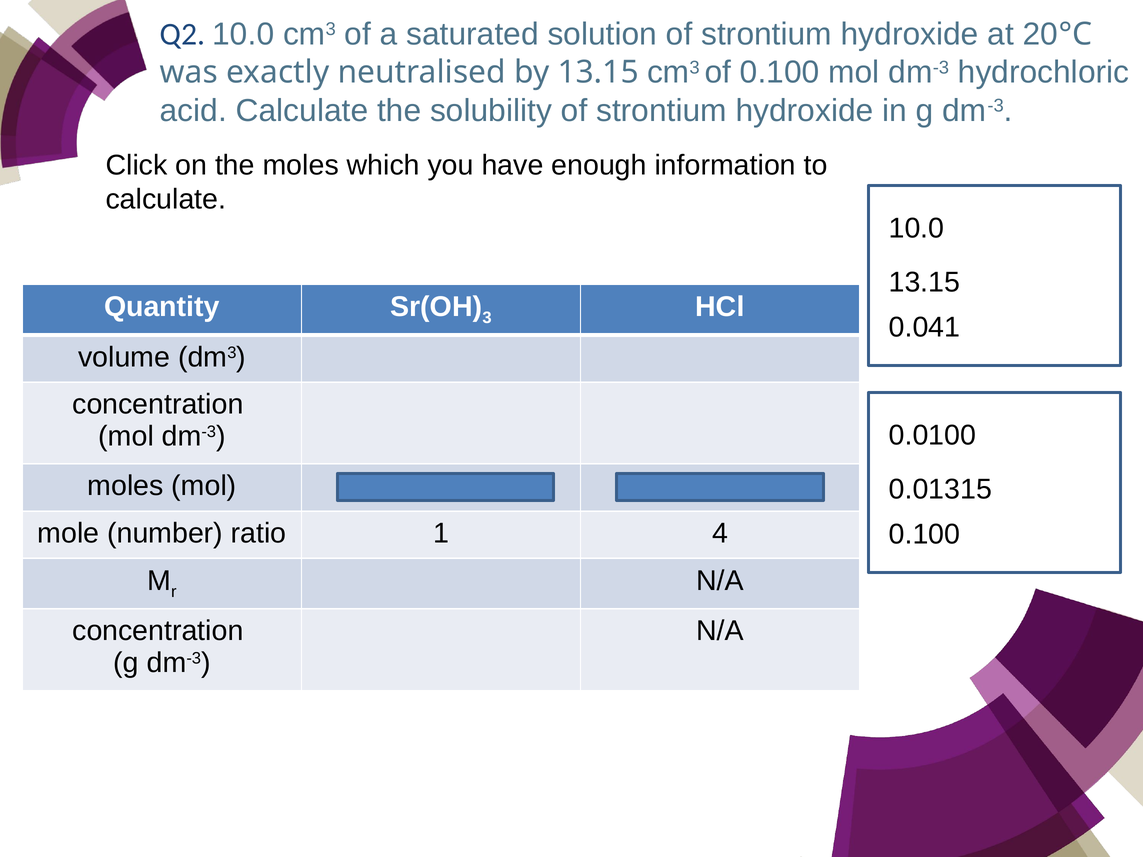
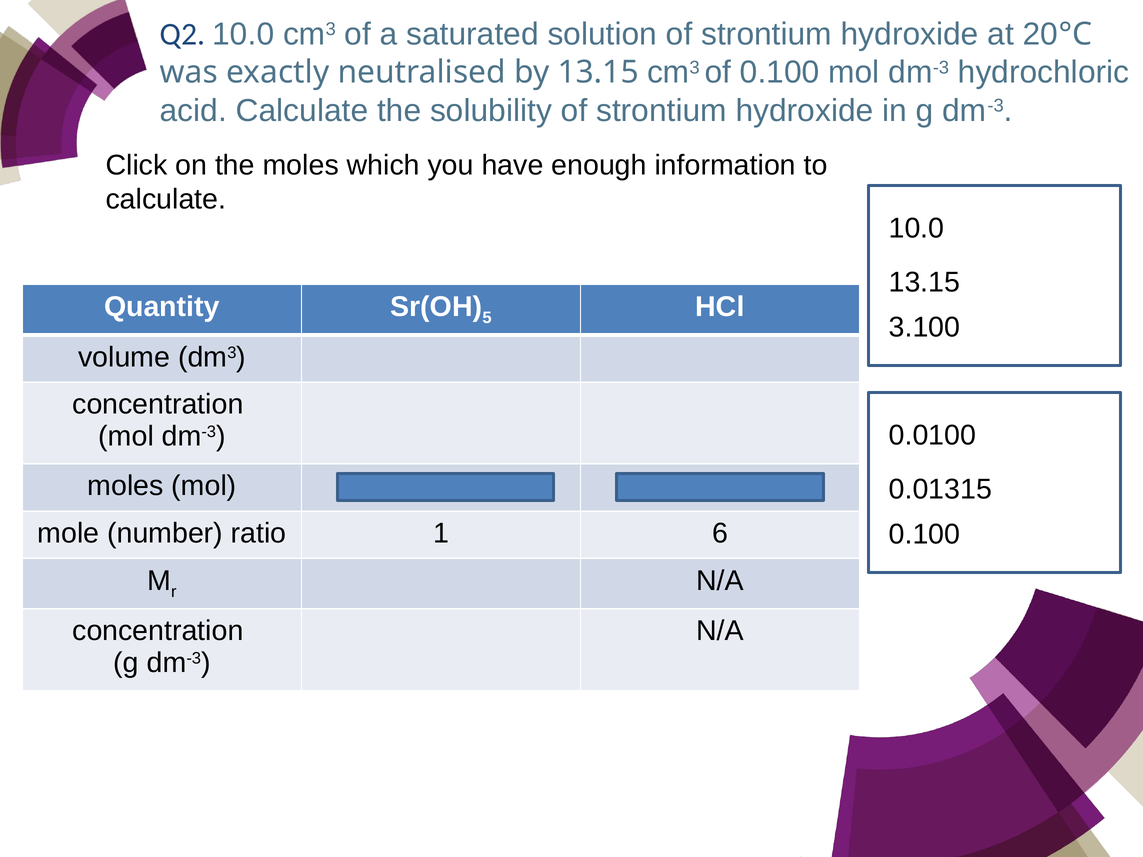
3: 3 -> 5
0.041: 0.041 -> 3.100
4: 4 -> 6
